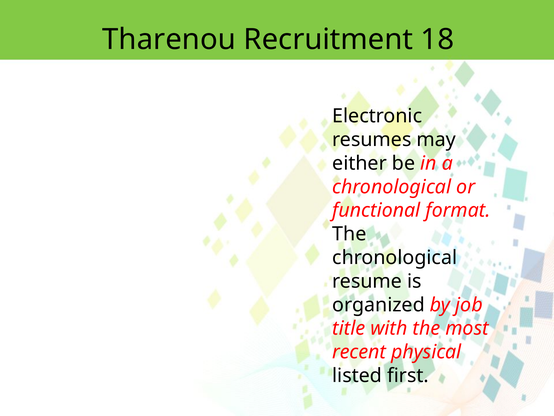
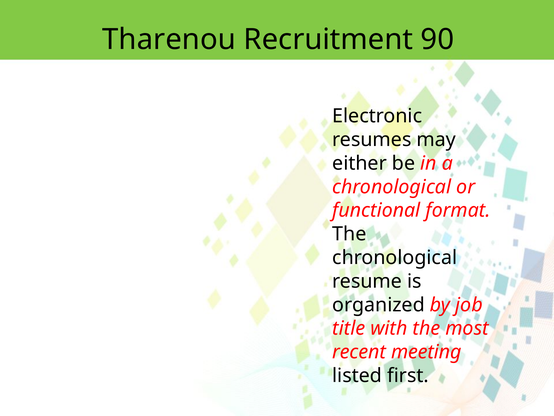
18: 18 -> 90
physical: physical -> meeting
